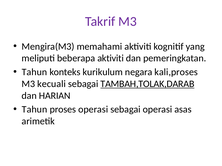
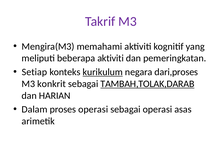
Tahun at (34, 72): Tahun -> Setiap
kurikulum underline: none -> present
kali,proses: kali,proses -> dari,proses
kecuali: kecuali -> konkrit
Tahun at (35, 110): Tahun -> Dalam
